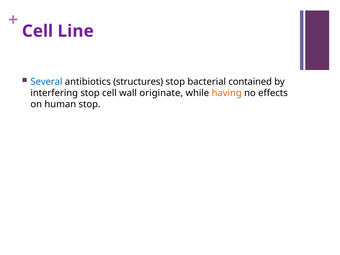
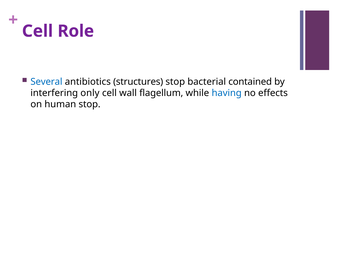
Line: Line -> Role
interfering stop: stop -> only
originate: originate -> flagellum
having colour: orange -> blue
